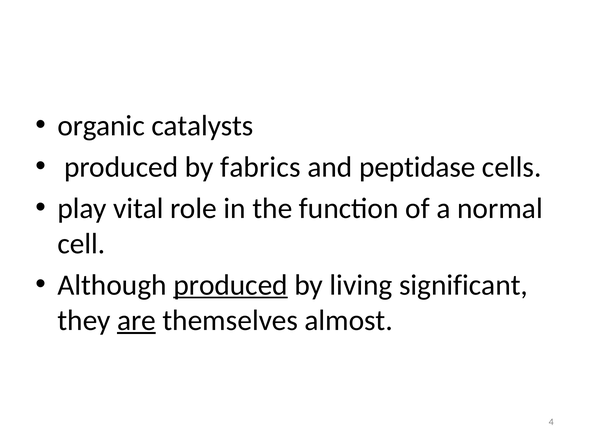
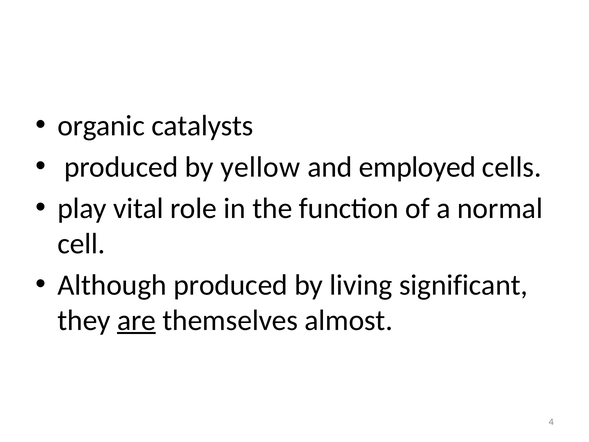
fabrics: fabrics -> yellow
peptidase: peptidase -> employed
produced at (231, 285) underline: present -> none
